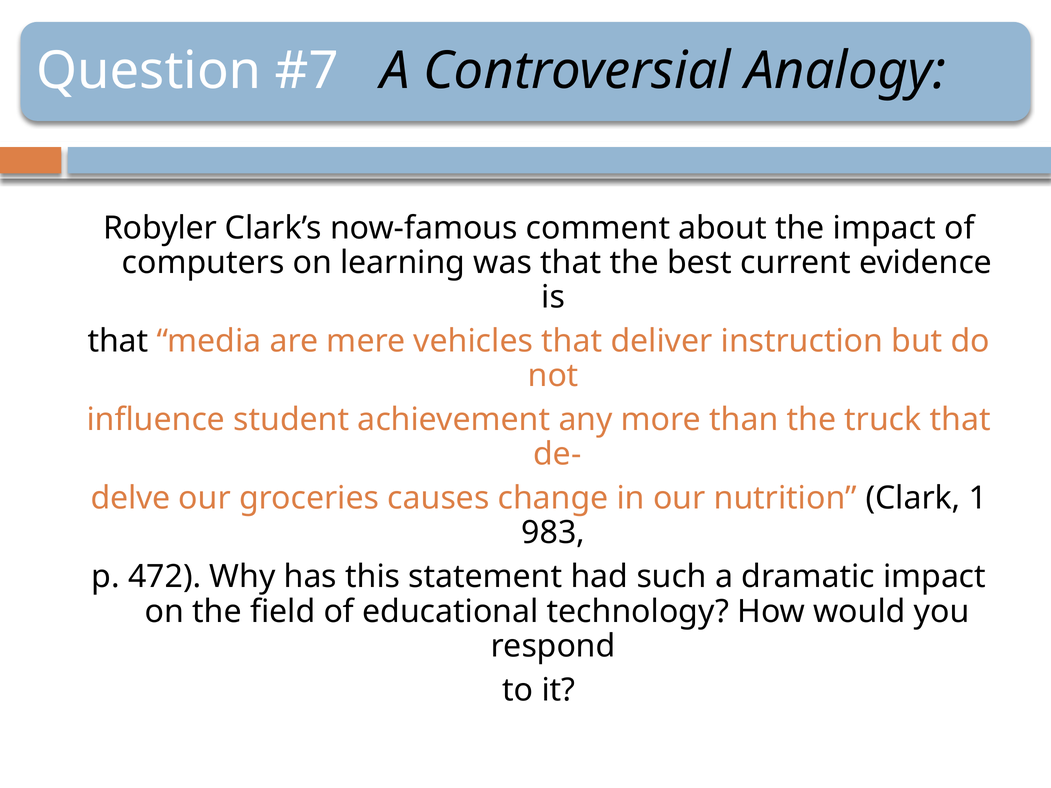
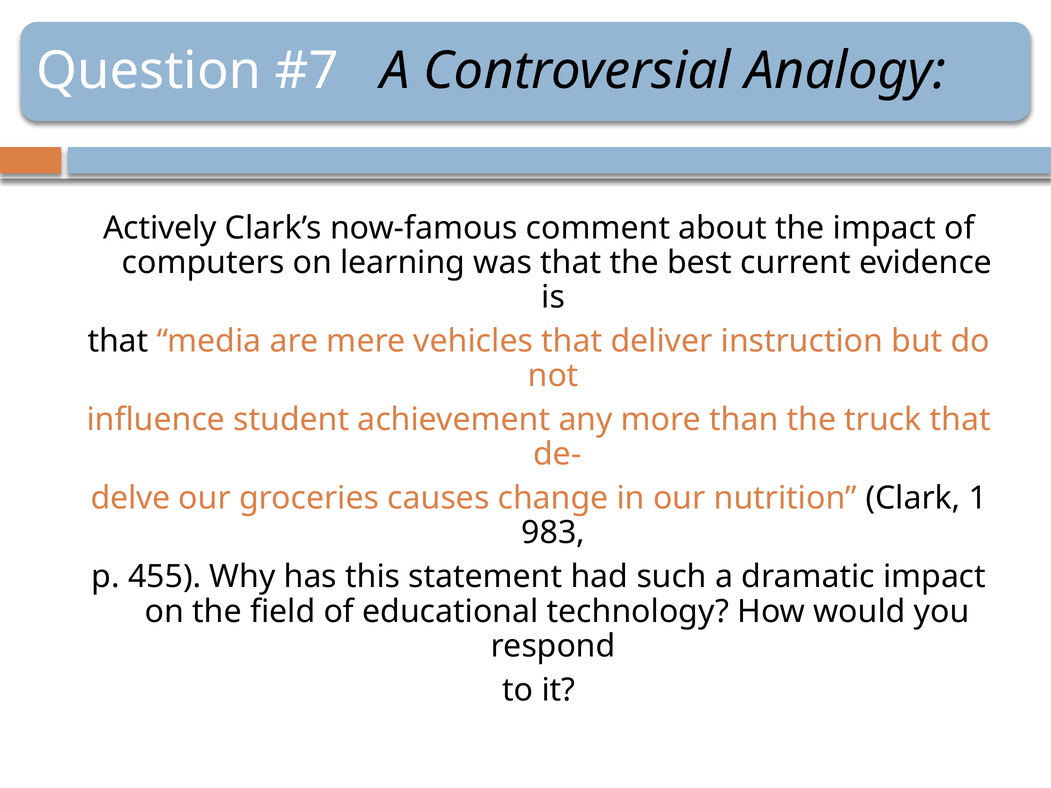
Robyler: Robyler -> Actively
472: 472 -> 455
